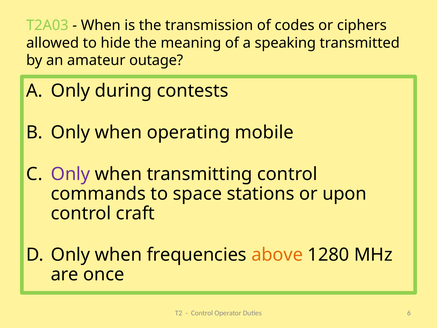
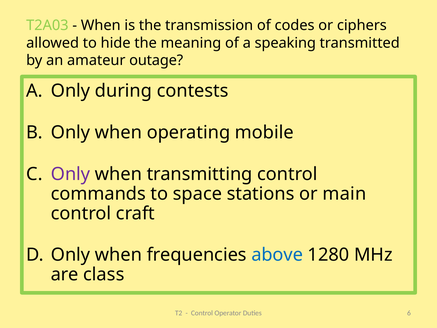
upon: upon -> main
above colour: orange -> blue
once: once -> class
